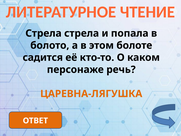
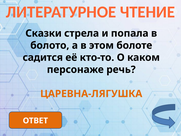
Стрела at (43, 33): Стрела -> Сказки
